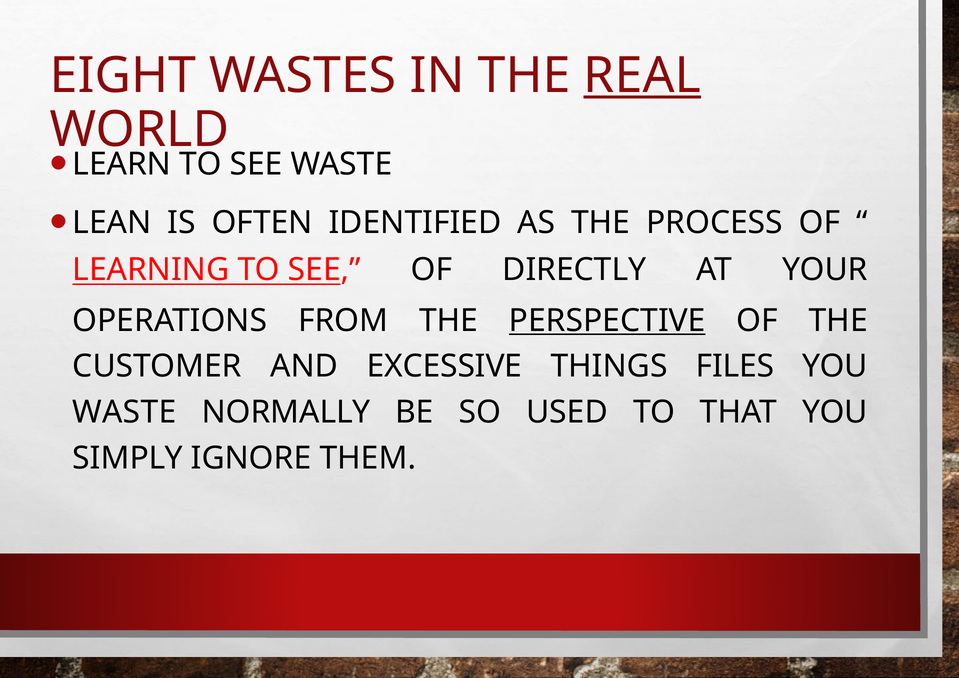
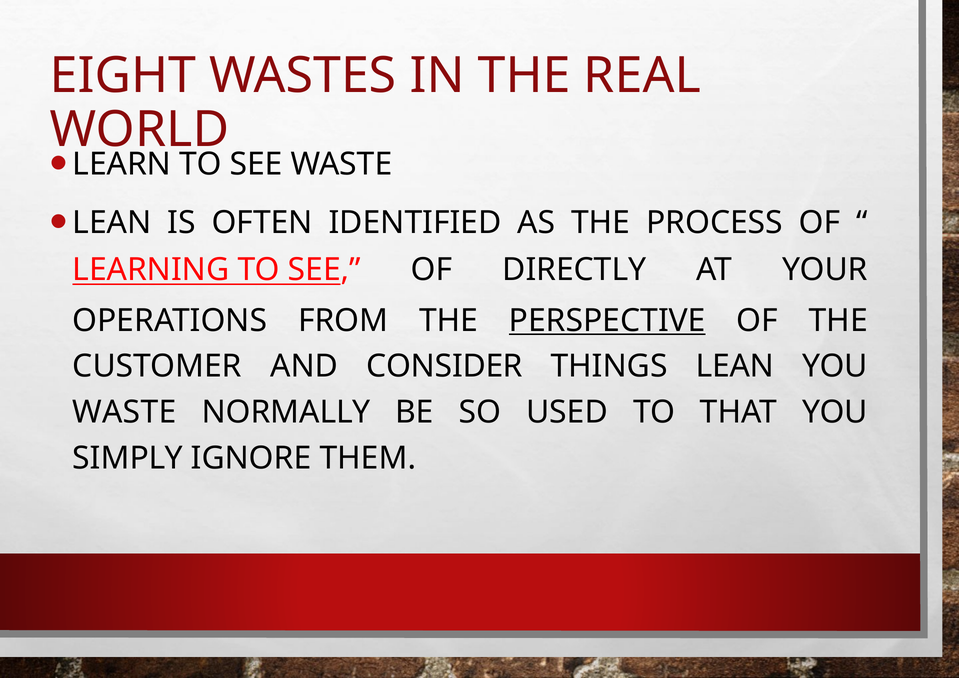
REAL underline: present -> none
EXCESSIVE: EXCESSIVE -> CONSIDER
THINGS FILES: FILES -> LEAN
